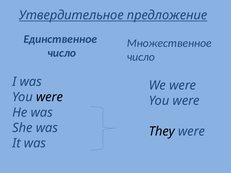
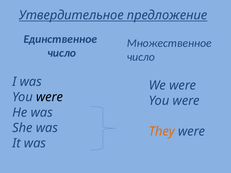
They colour: black -> orange
